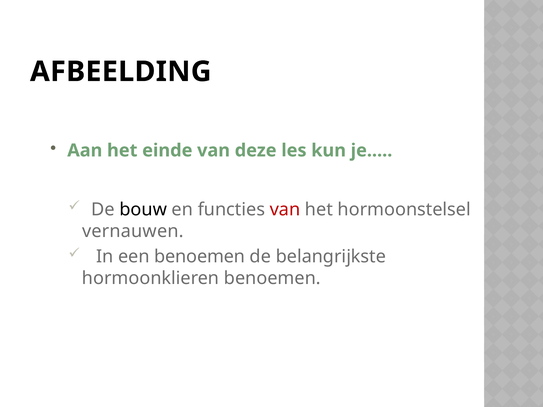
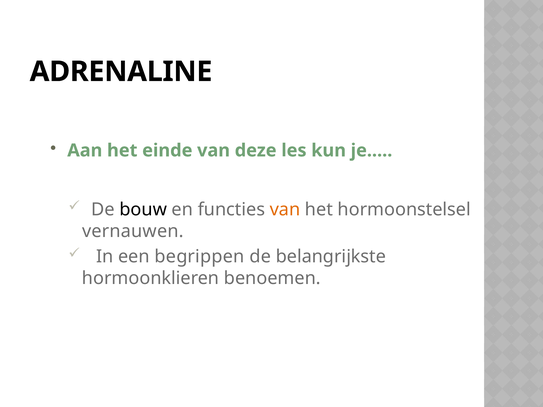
AFBEELDING: AFBEELDING -> ADRENALINE
van at (285, 210) colour: red -> orange
een benoemen: benoemen -> begrippen
